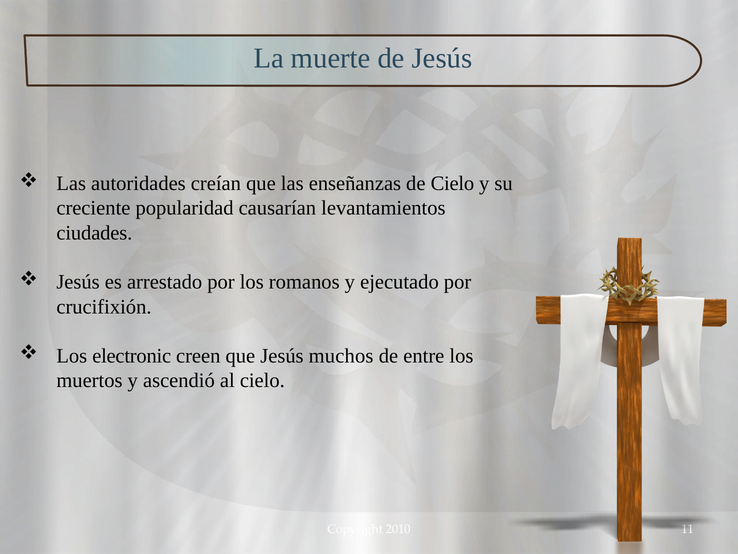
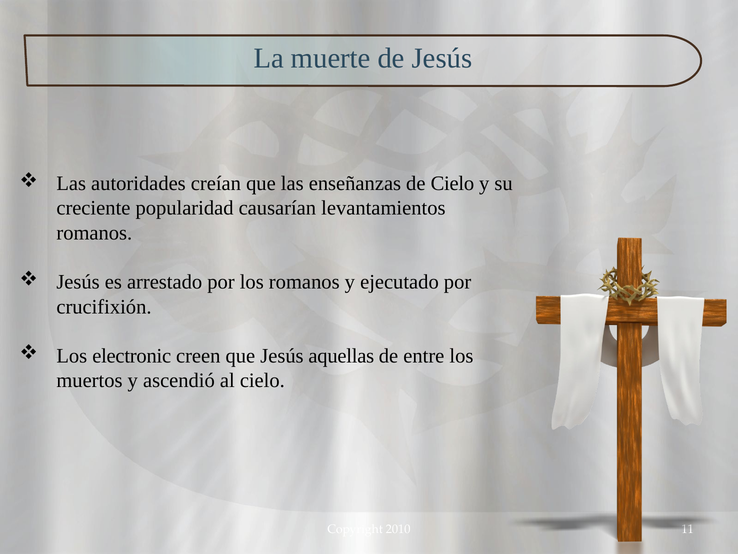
ciudades at (94, 233): ciudades -> romanos
muchos: muchos -> aquellas
